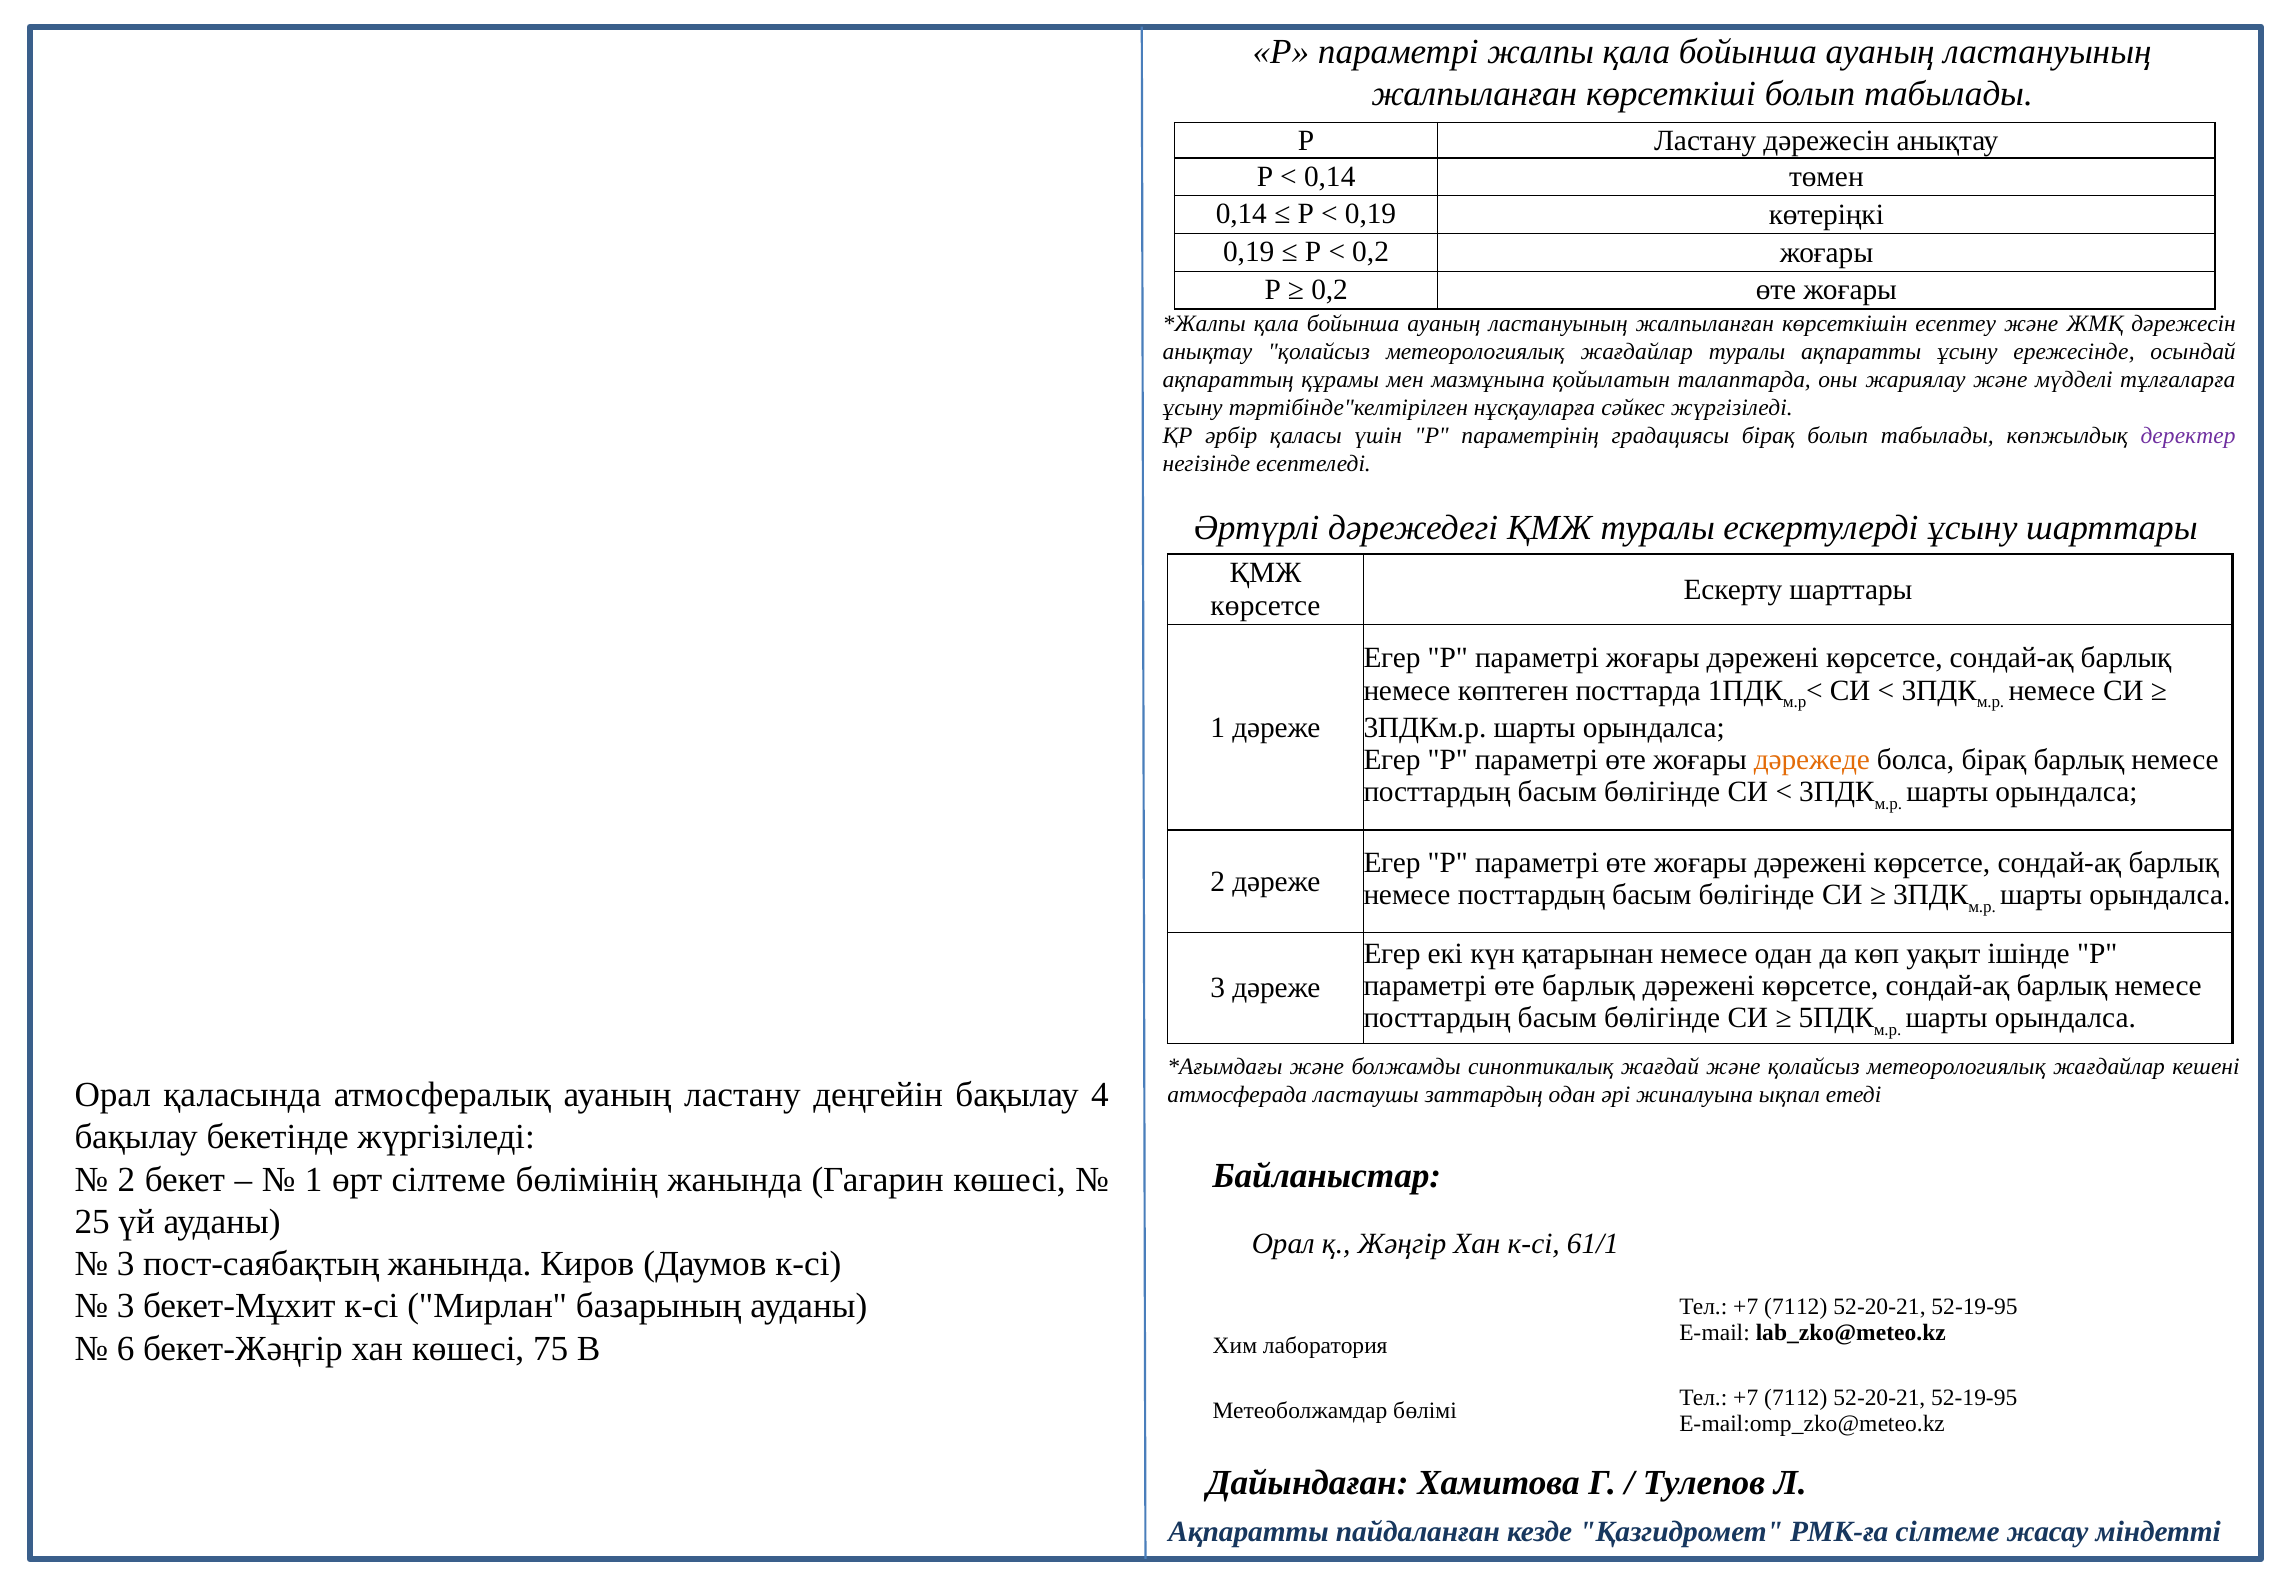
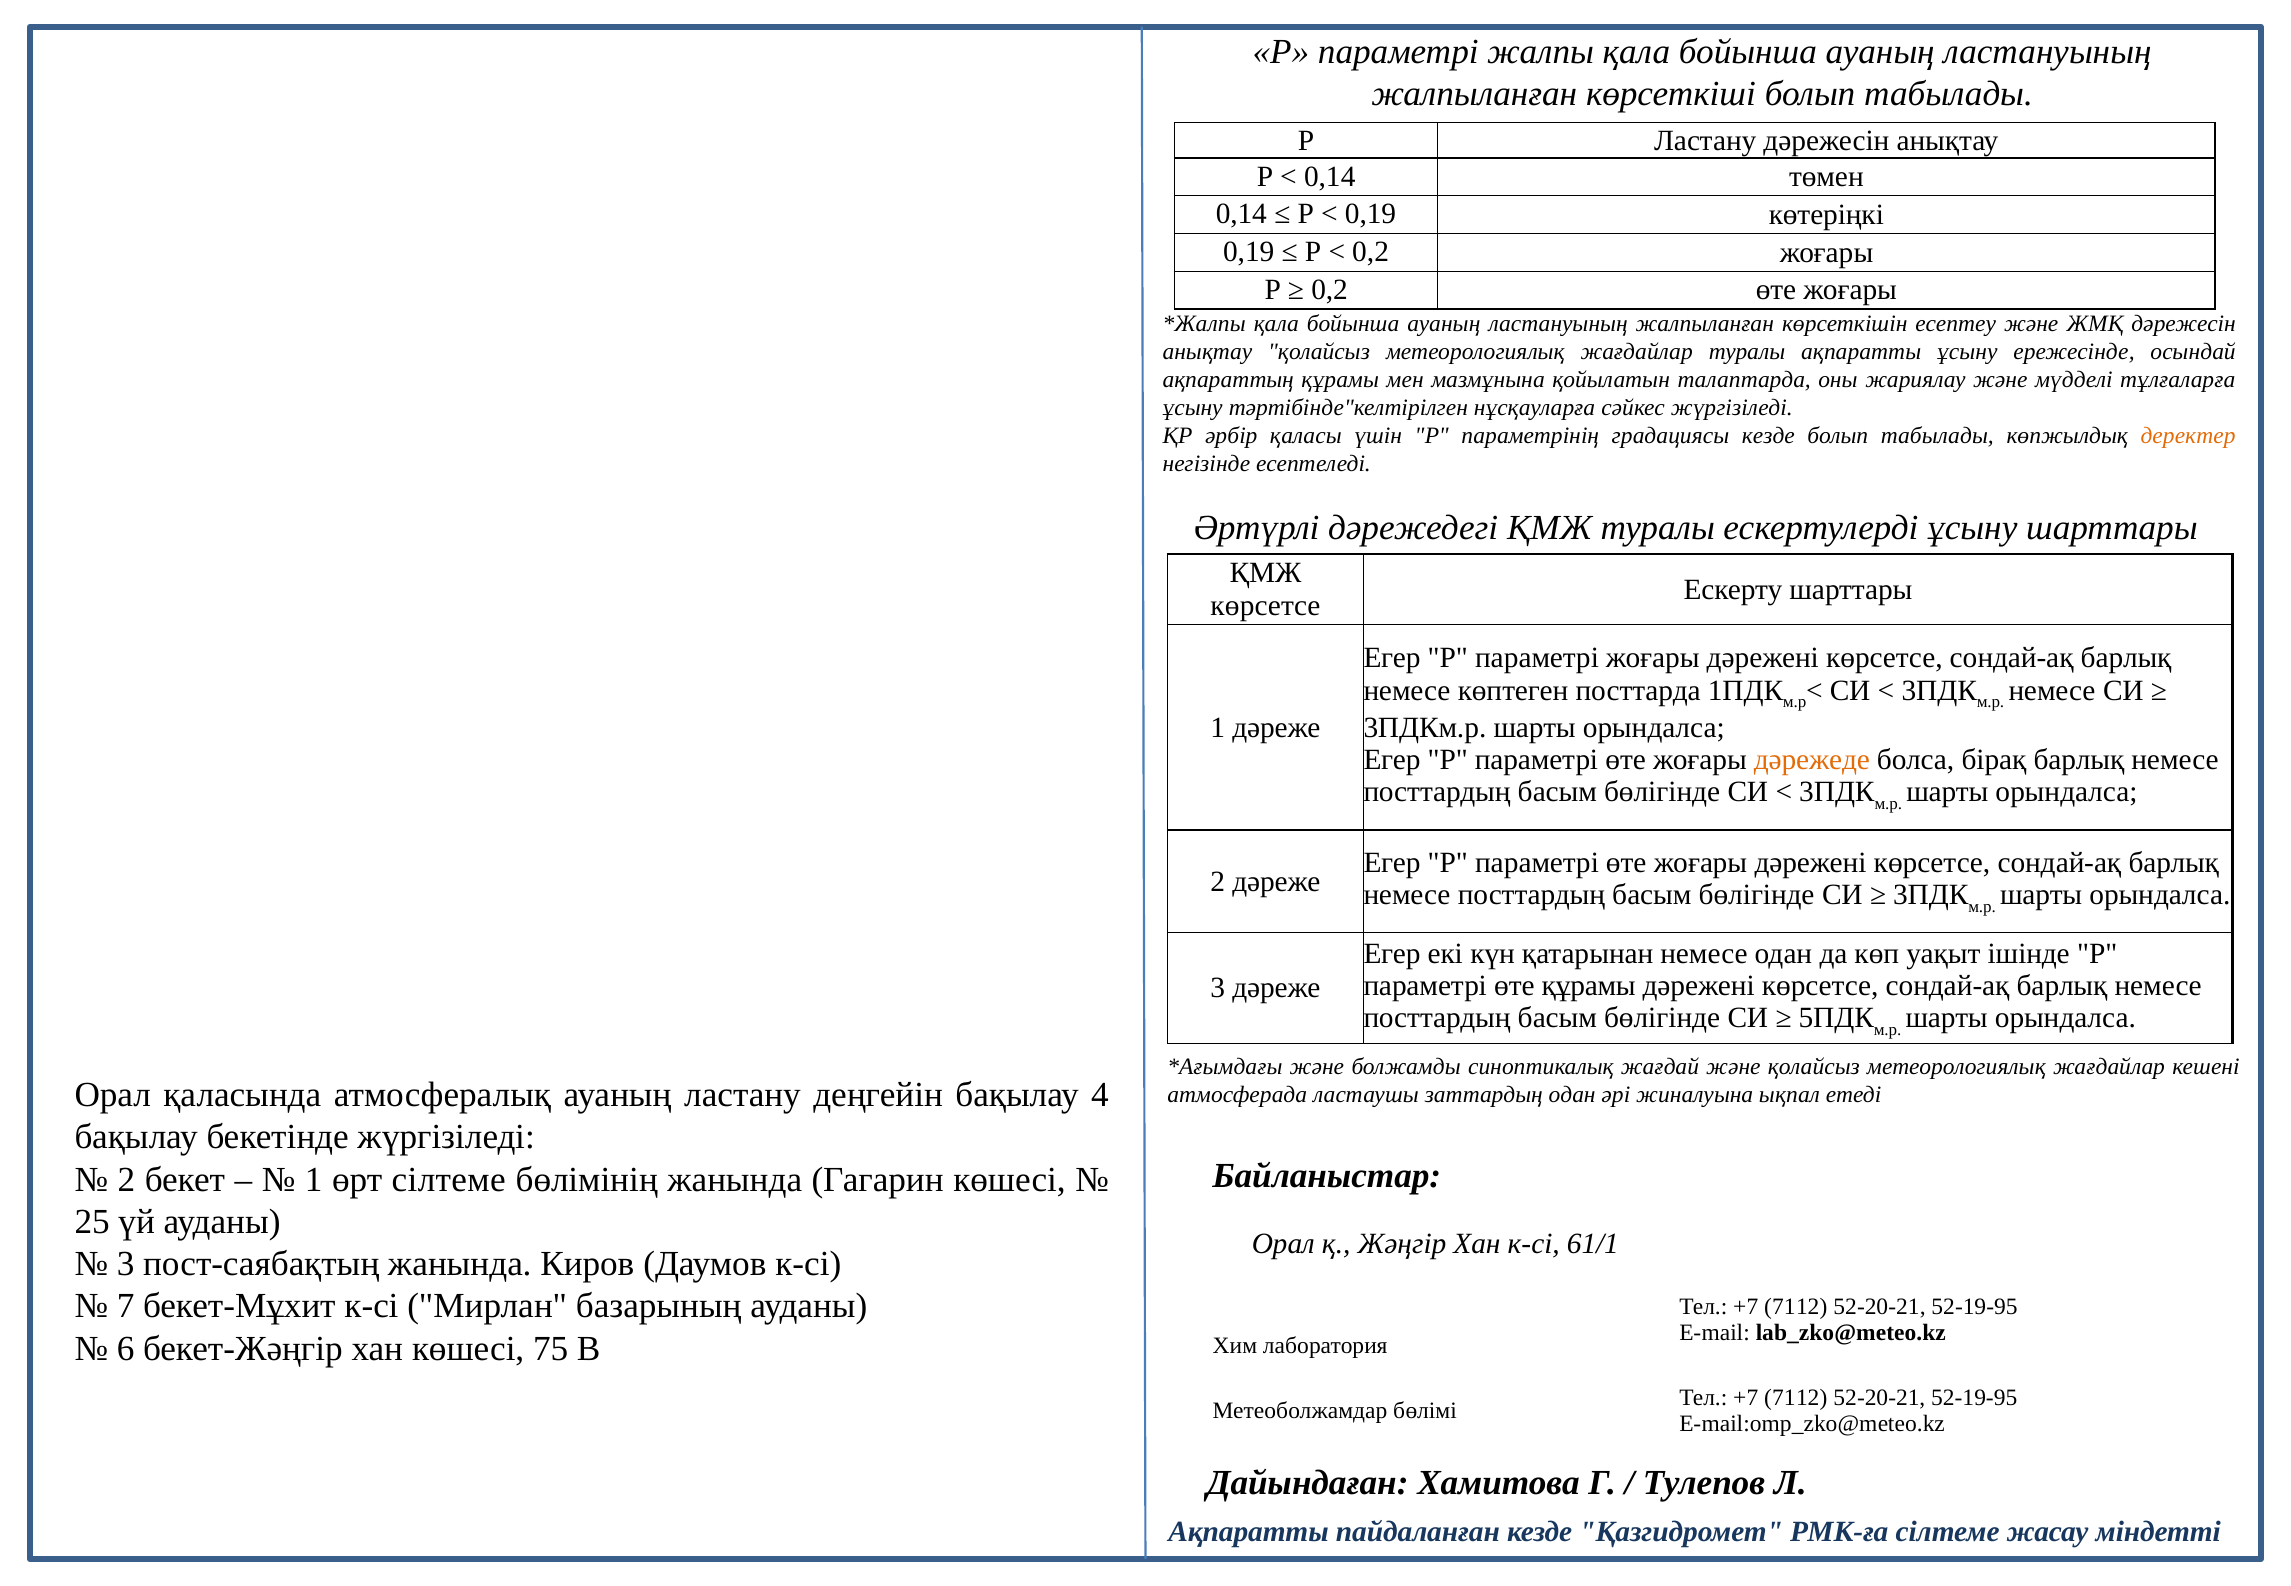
градациясы бірақ: бірақ -> кезде
деректер colour: purple -> orange
өте барлық: барлық -> құрамы
3 at (126, 1306): 3 -> 7
